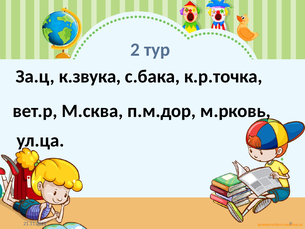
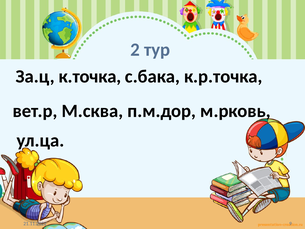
к.звука: к.звука -> к.точка
